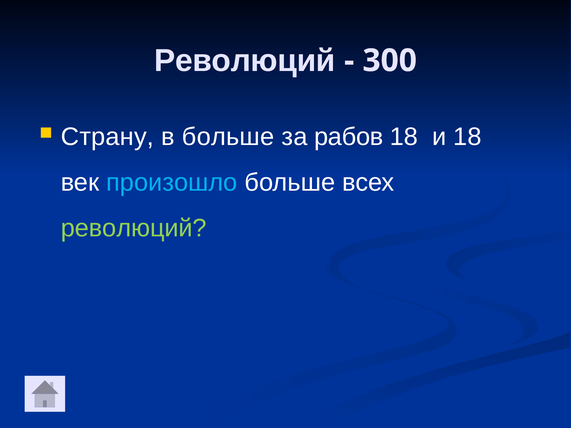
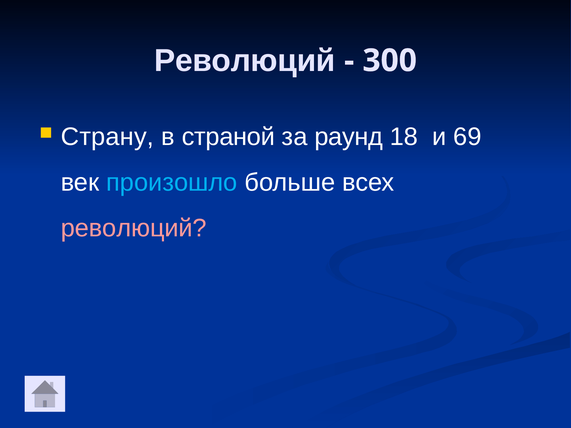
в больше: больше -> страной
рабов: рабов -> раунд
и 18: 18 -> 69
революций at (134, 228) colour: light green -> pink
